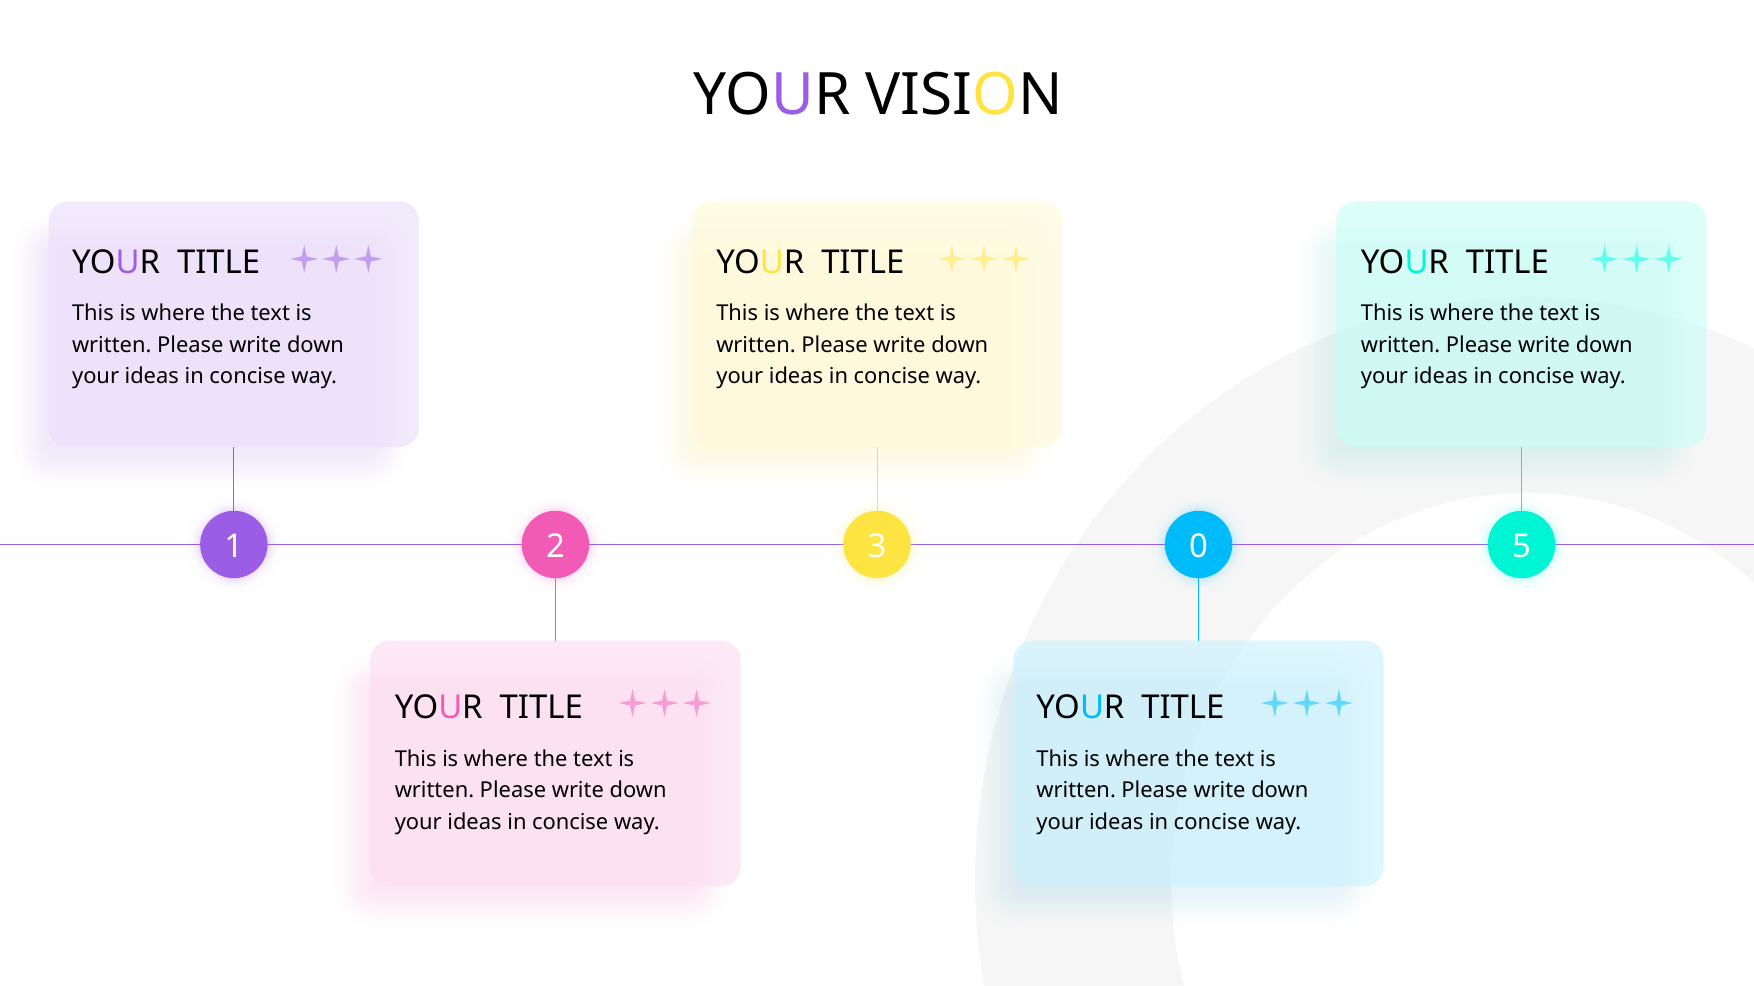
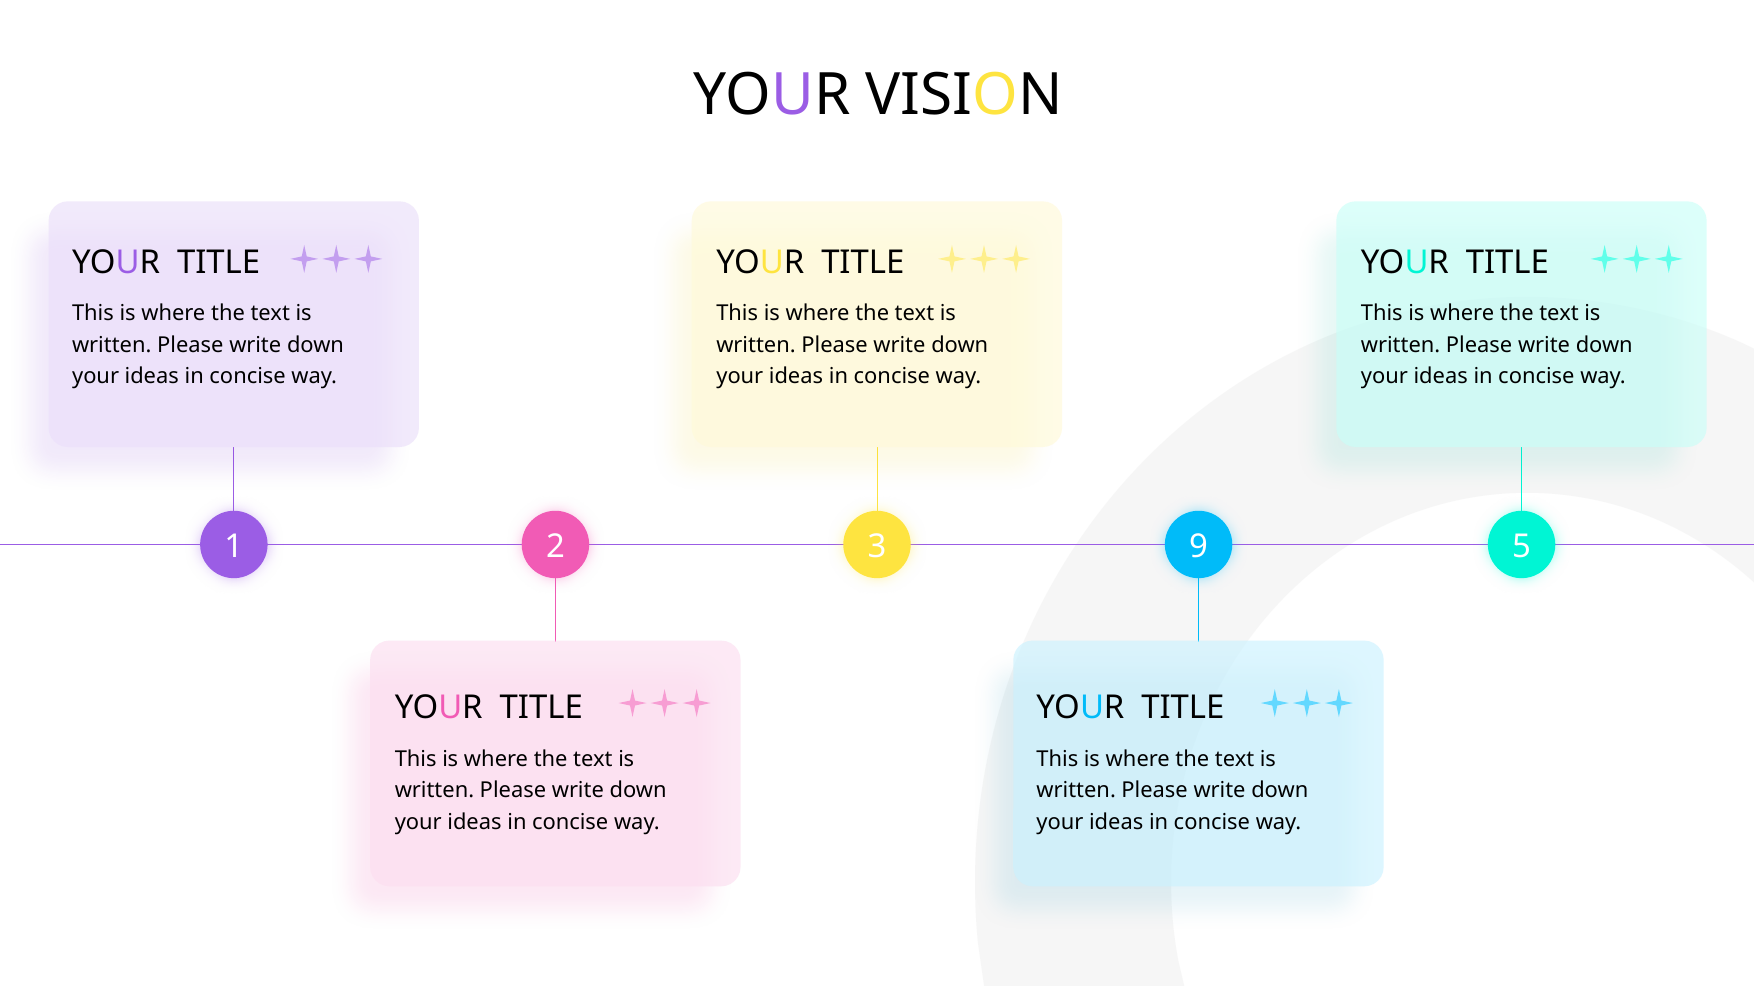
0: 0 -> 9
